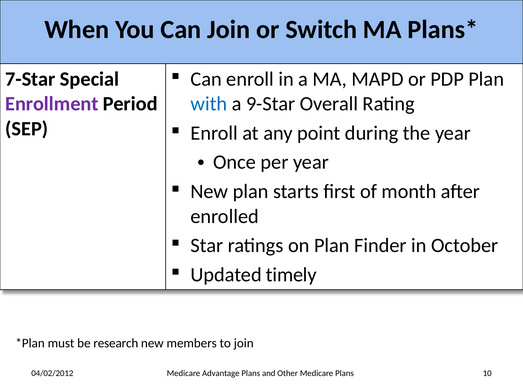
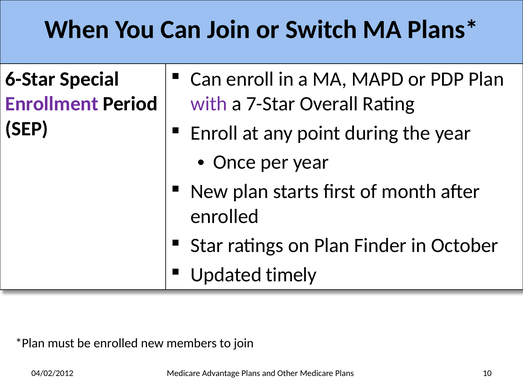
7-Star: 7-Star -> 6-Star
with colour: blue -> purple
9-Star: 9-Star -> 7-Star
be research: research -> enrolled
